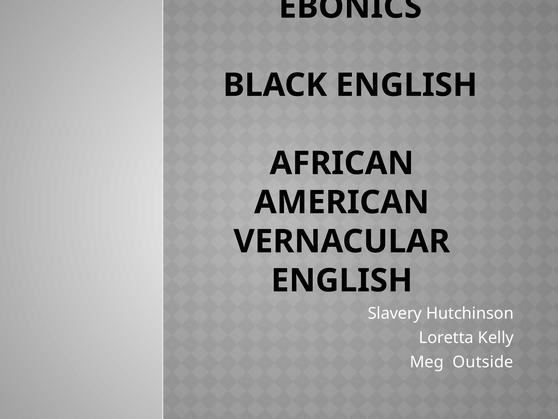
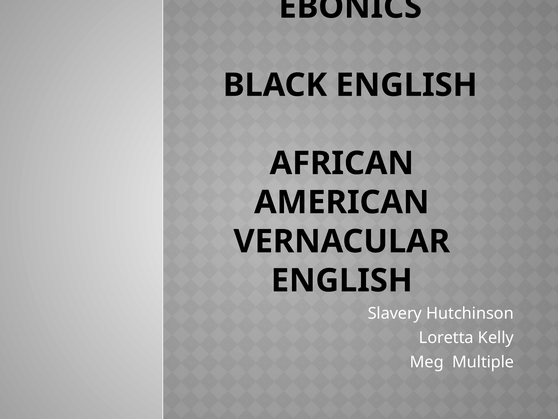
Outside: Outside -> Multiple
